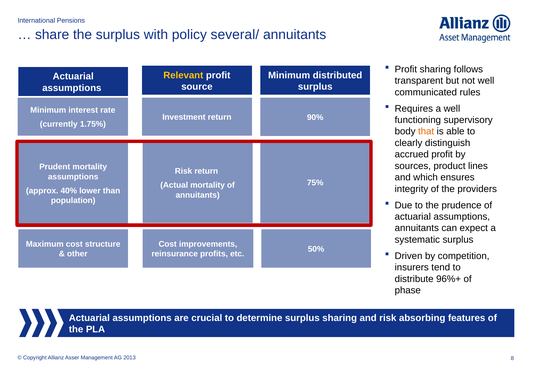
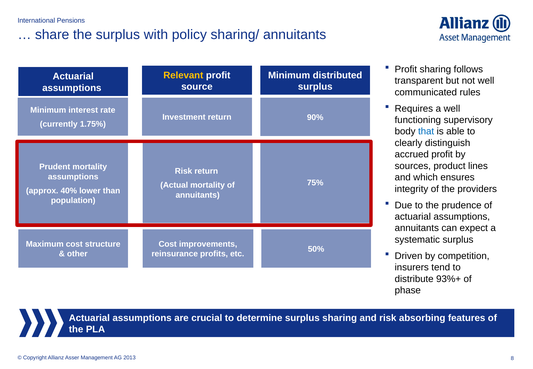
several/: several/ -> sharing/
that colour: orange -> blue
96%+: 96%+ -> 93%+
